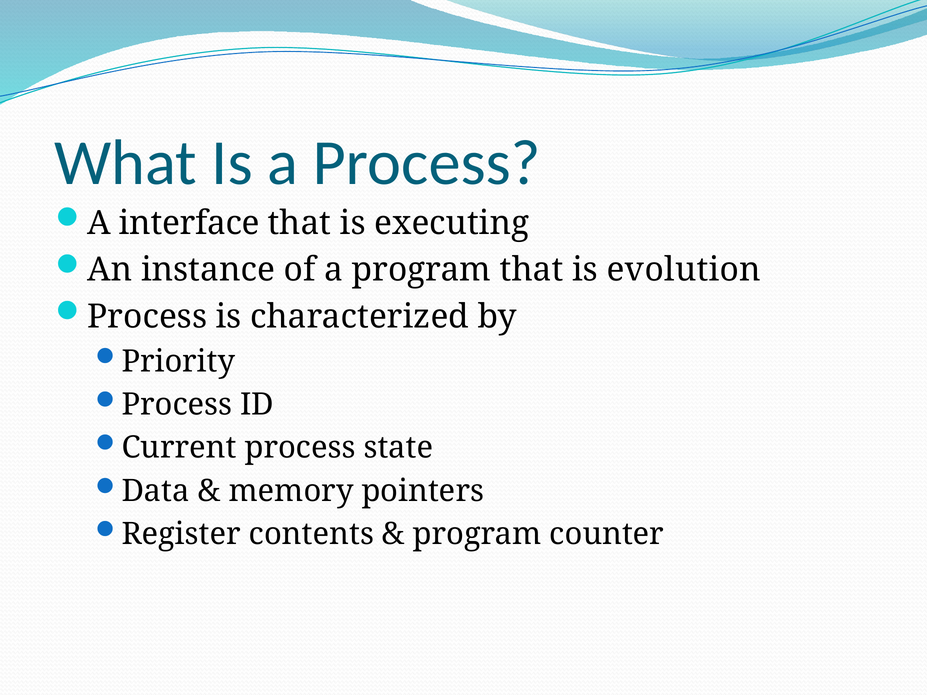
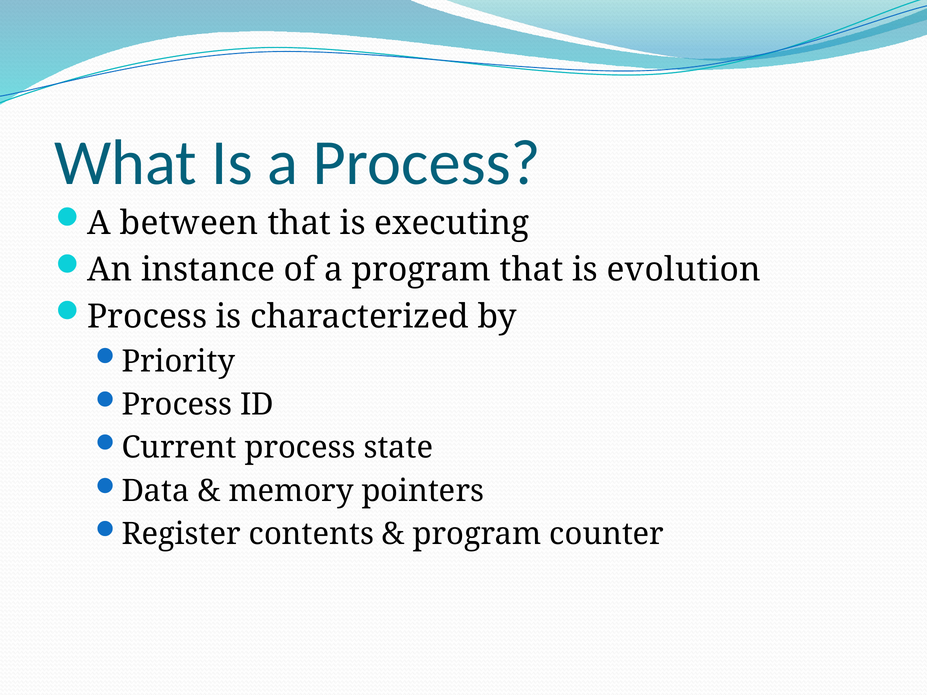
interface: interface -> between
